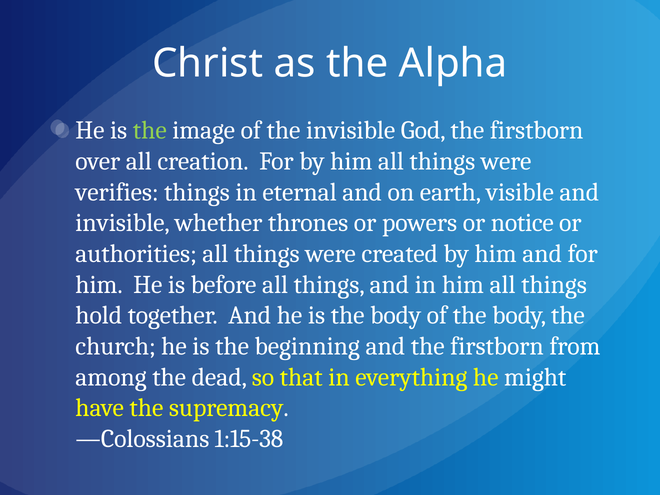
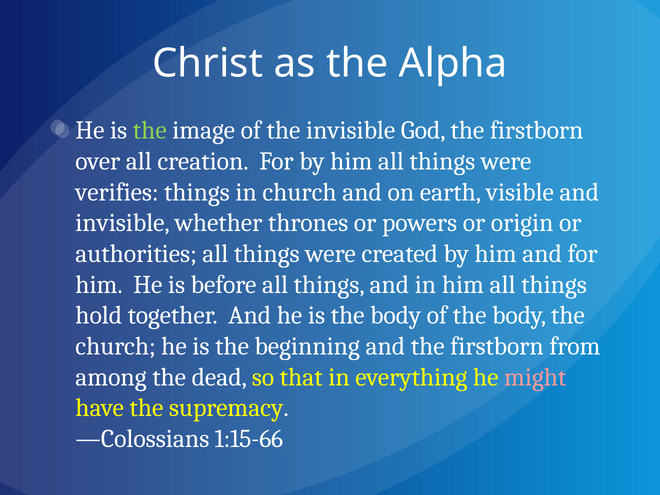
in eternal: eternal -> church
notice: notice -> origin
might colour: white -> pink
1:15-38: 1:15-38 -> 1:15-66
